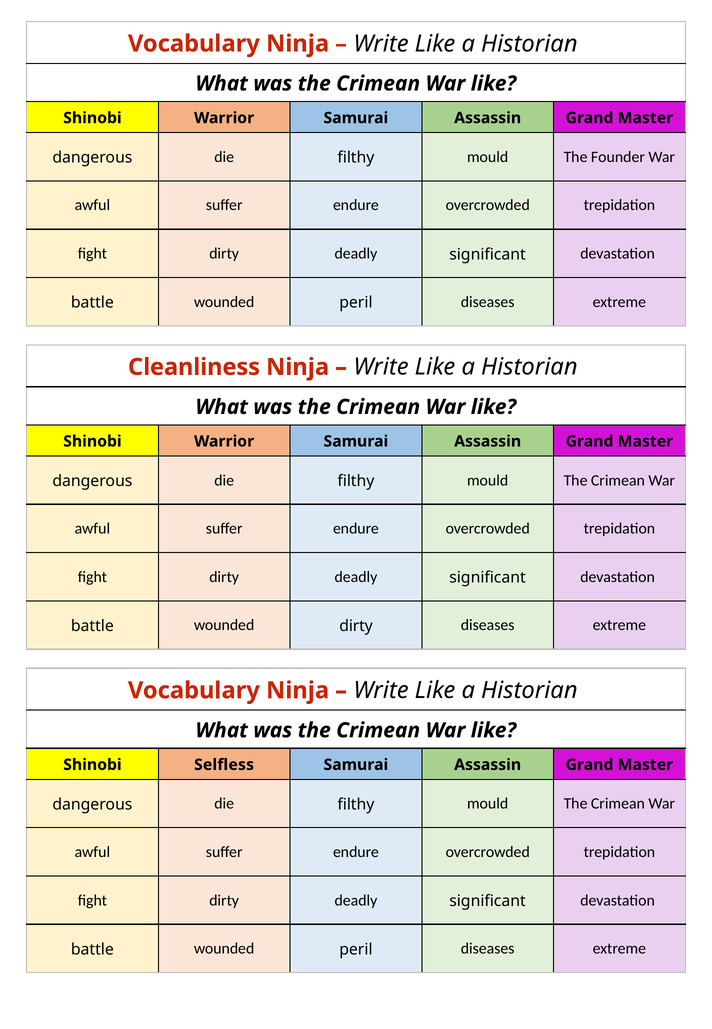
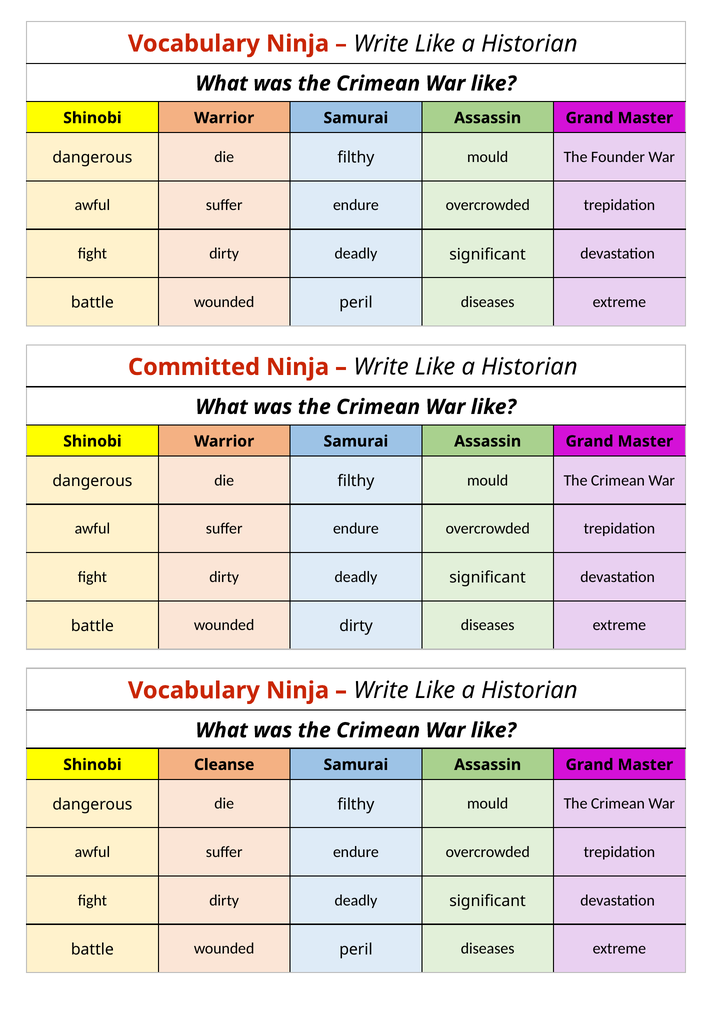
Cleanliness: Cleanliness -> Committed
Selfless: Selfless -> Cleanse
